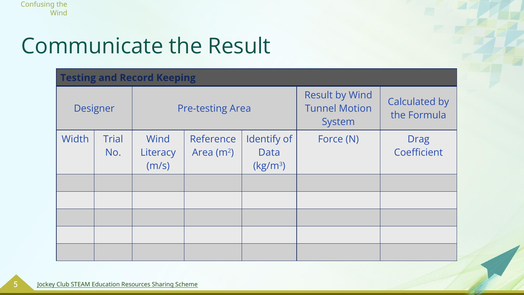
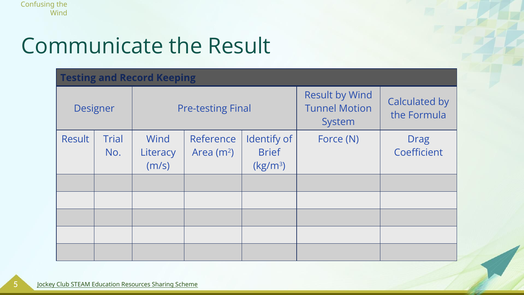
Pre-testing Area: Area -> Final
Width at (75, 139): Width -> Result
Data: Data -> Brief
